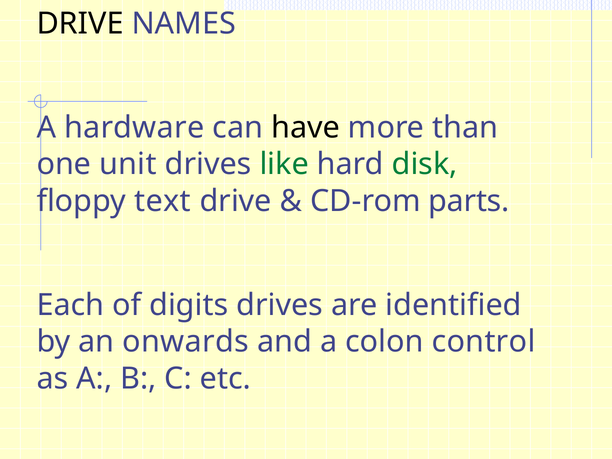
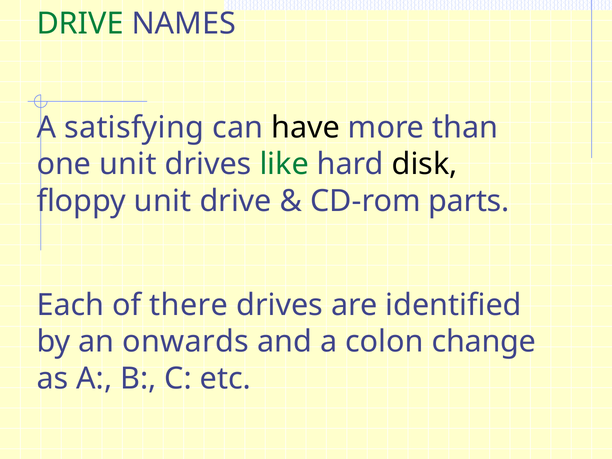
DRIVE at (80, 23) colour: black -> green
hardware: hardware -> satisfying
disk colour: green -> black
floppy text: text -> unit
digits: digits -> there
control: control -> change
